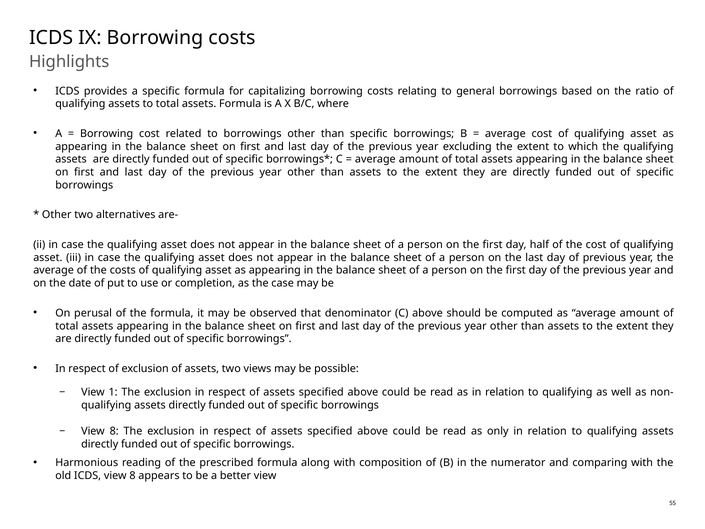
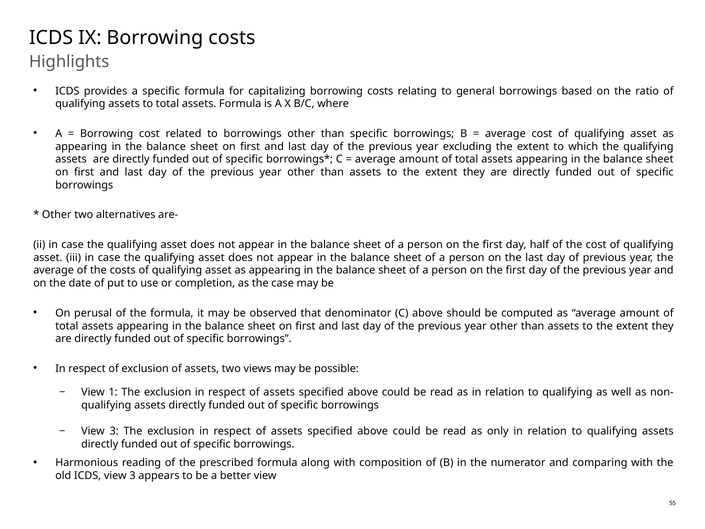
8 at (114, 431): 8 -> 3
ICDS view 8: 8 -> 3
